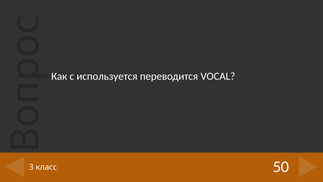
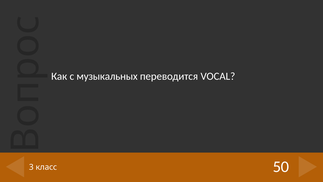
используется: используется -> музыкальных
